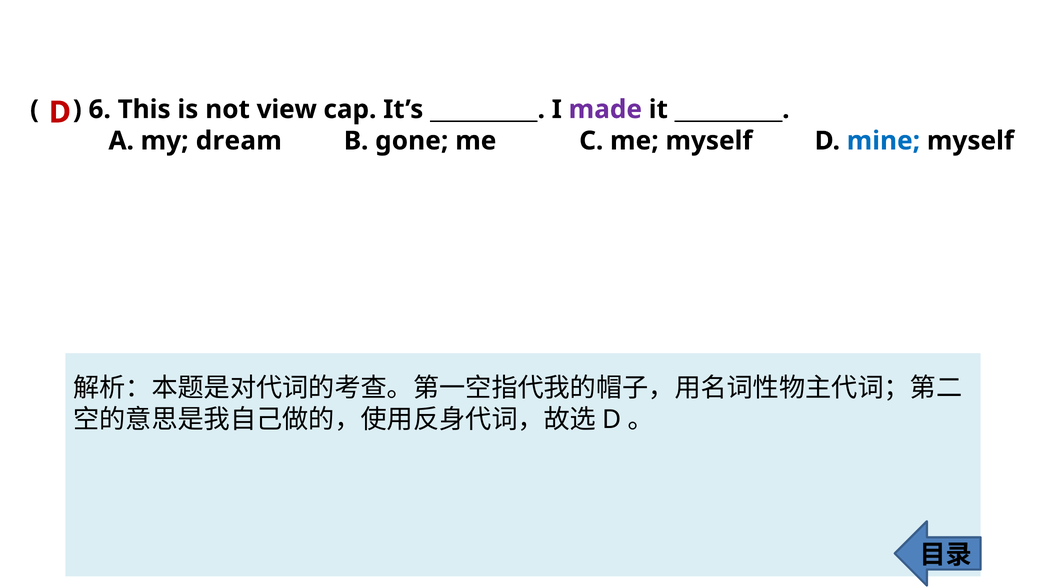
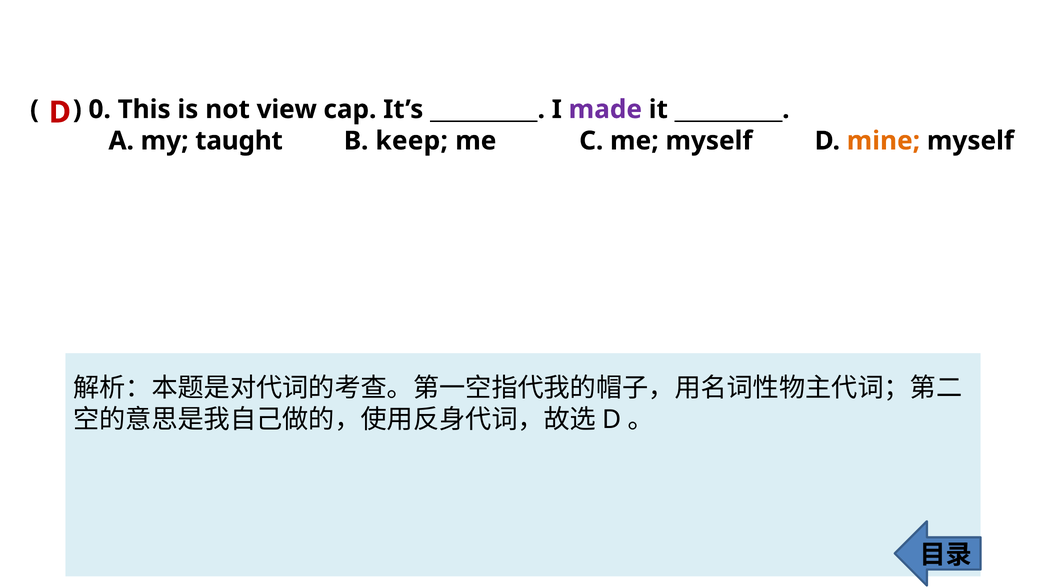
6: 6 -> 0
dream: dream -> taught
gone: gone -> keep
mine colour: blue -> orange
